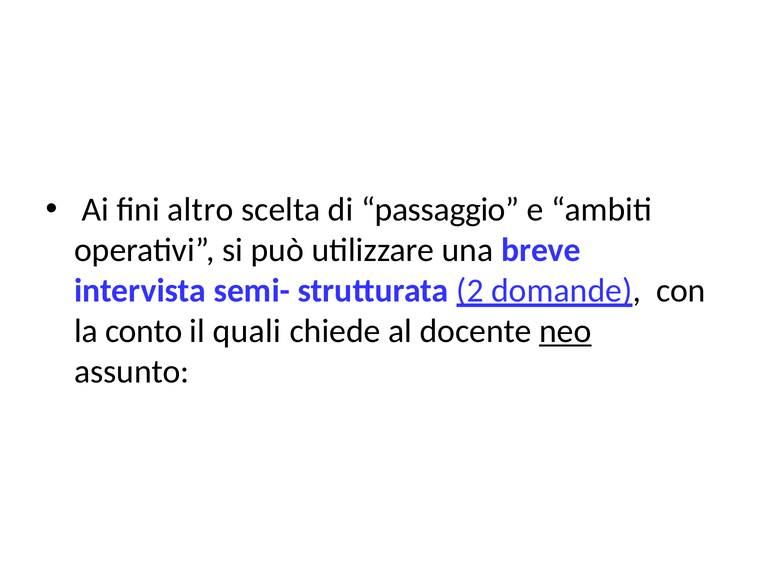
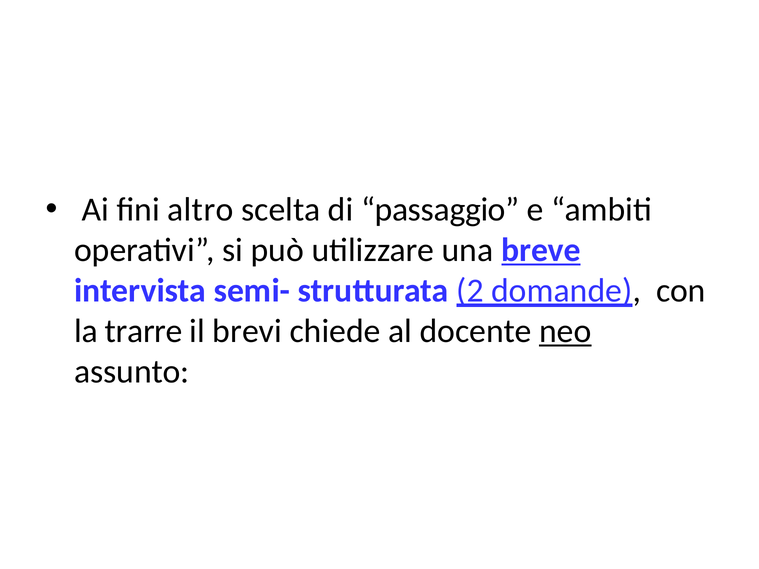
breve underline: none -> present
conto: conto -> trarre
quali: quali -> brevi
